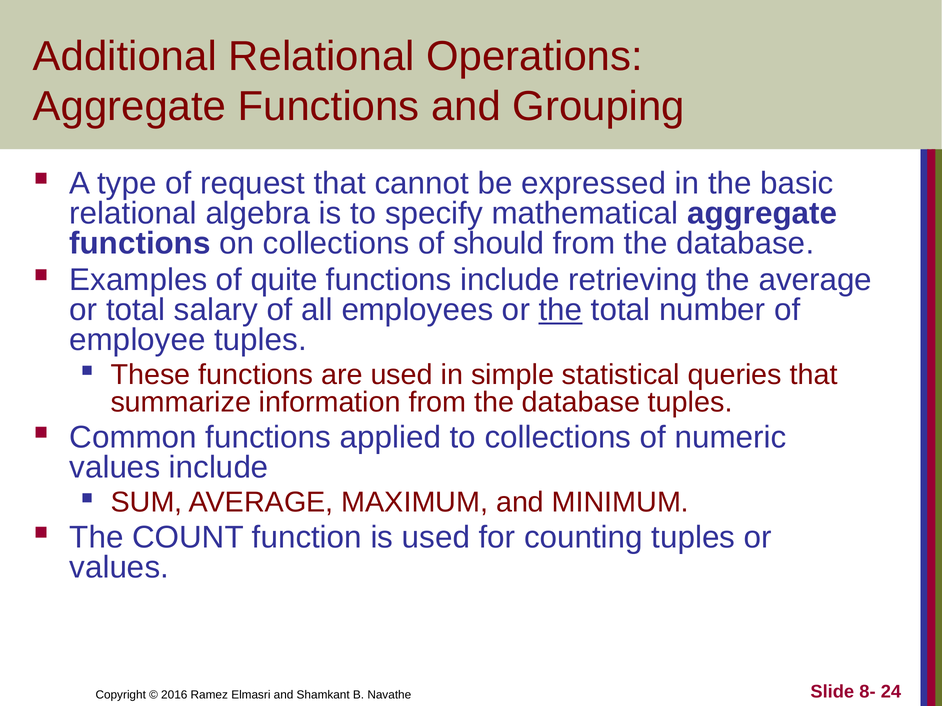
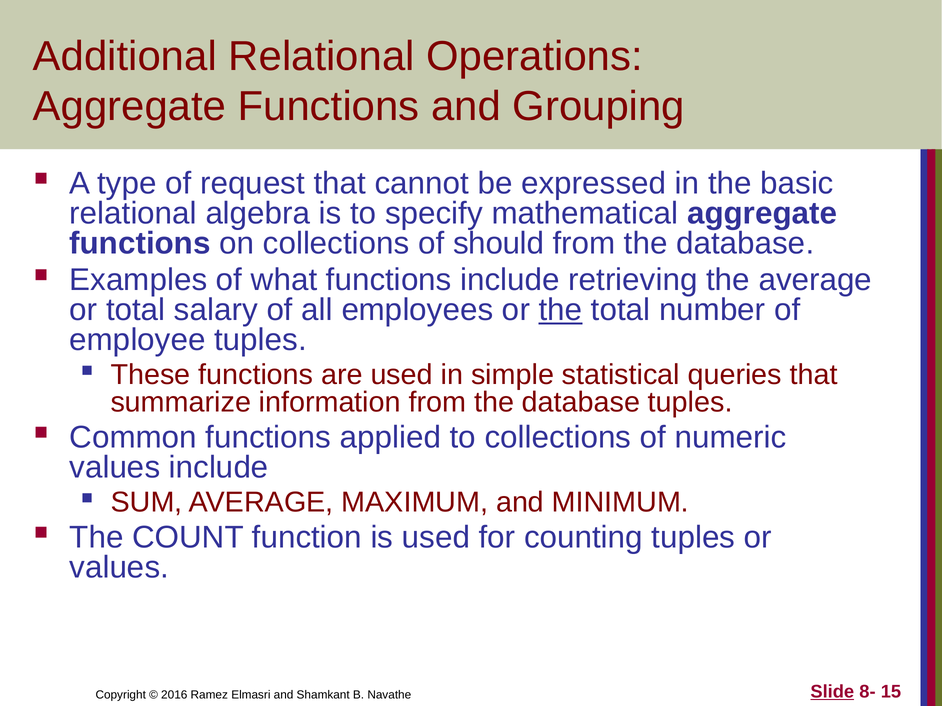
quite: quite -> what
Slide underline: none -> present
24: 24 -> 15
